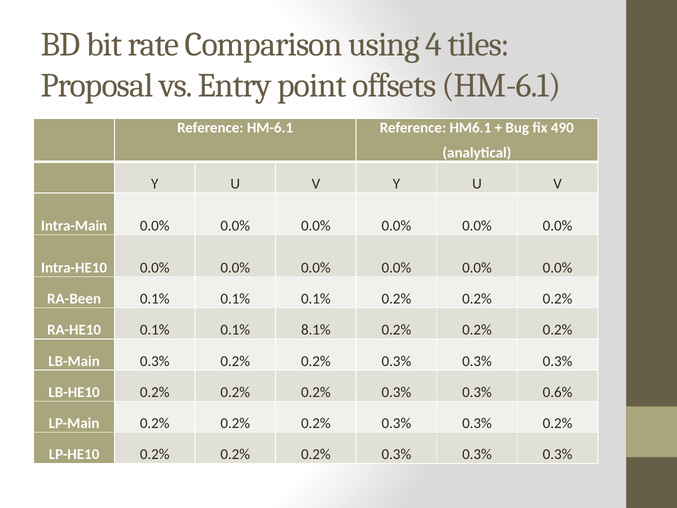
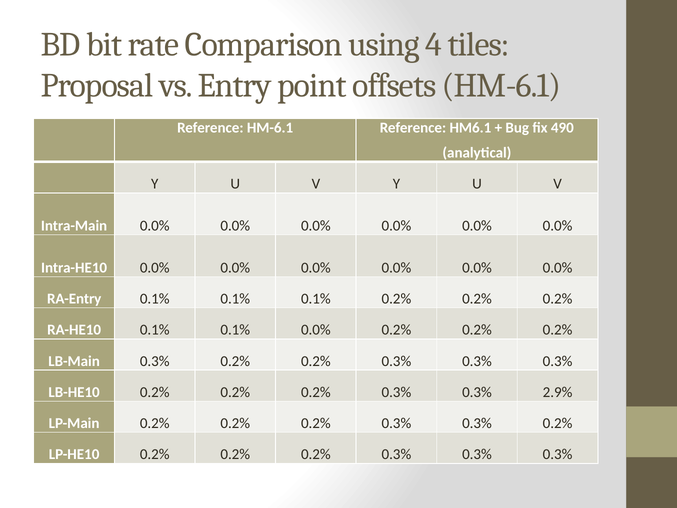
RA-Been: RA-Been -> RA-Entry
0.1% 8.1%: 8.1% -> 0.0%
0.6%: 0.6% -> 2.9%
